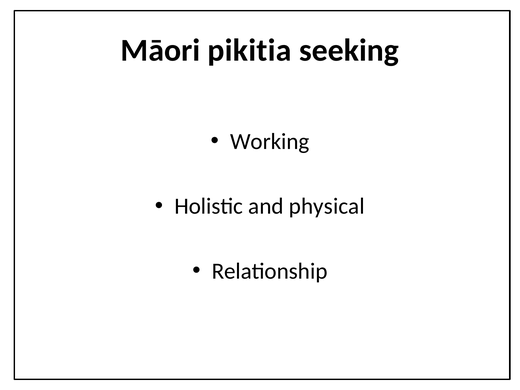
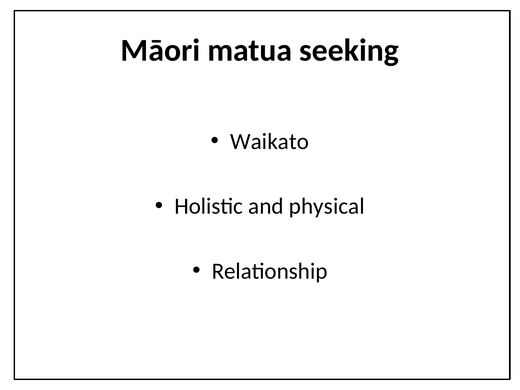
pikitia: pikitia -> matua
Working: Working -> Waikato
